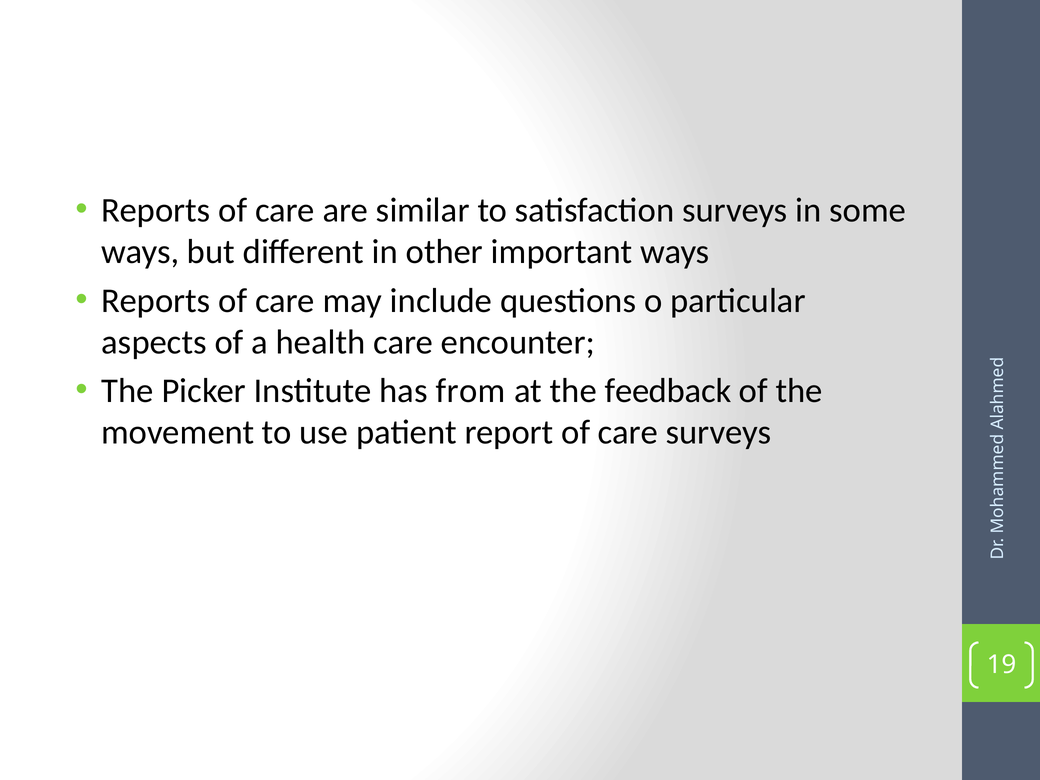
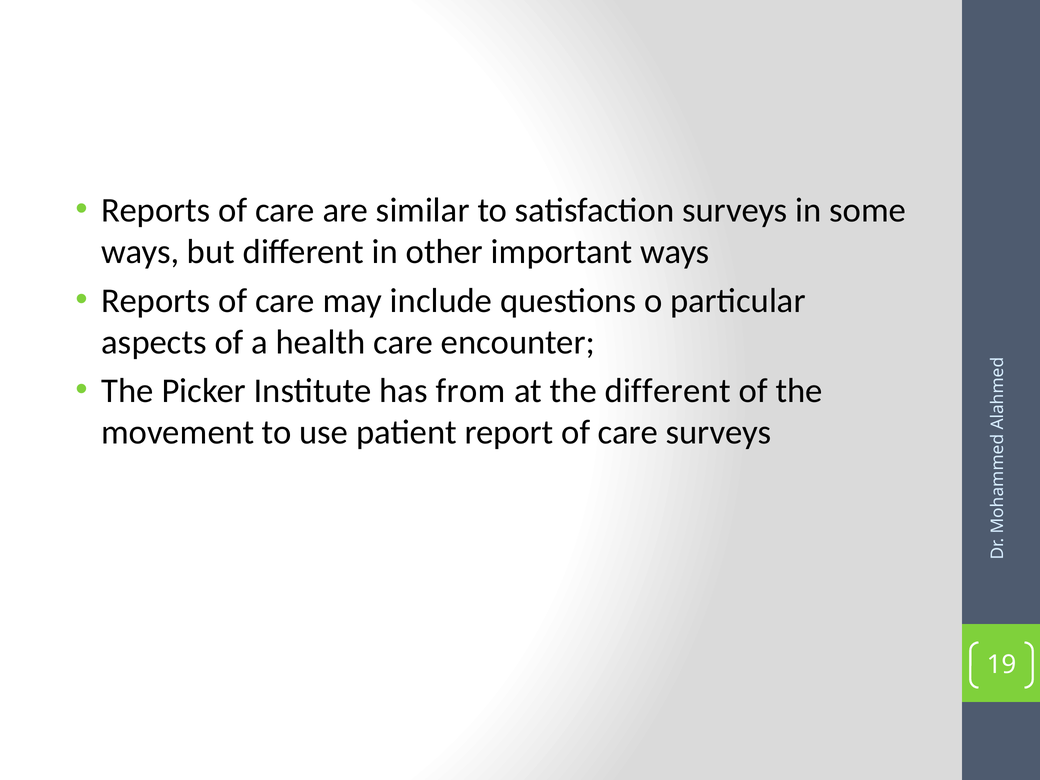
the feedback: feedback -> different
